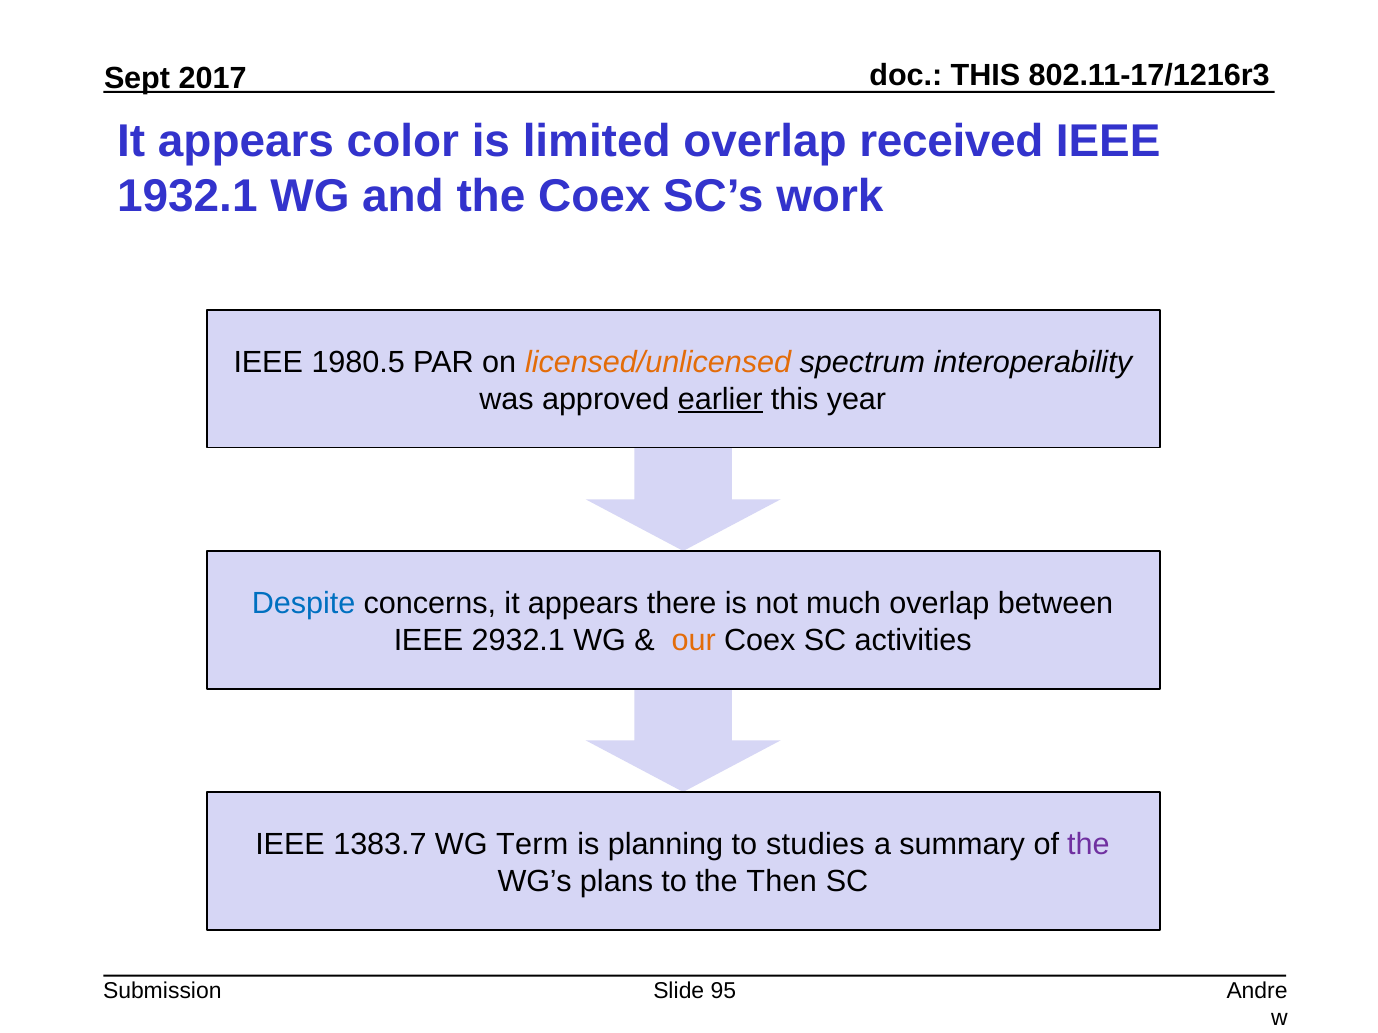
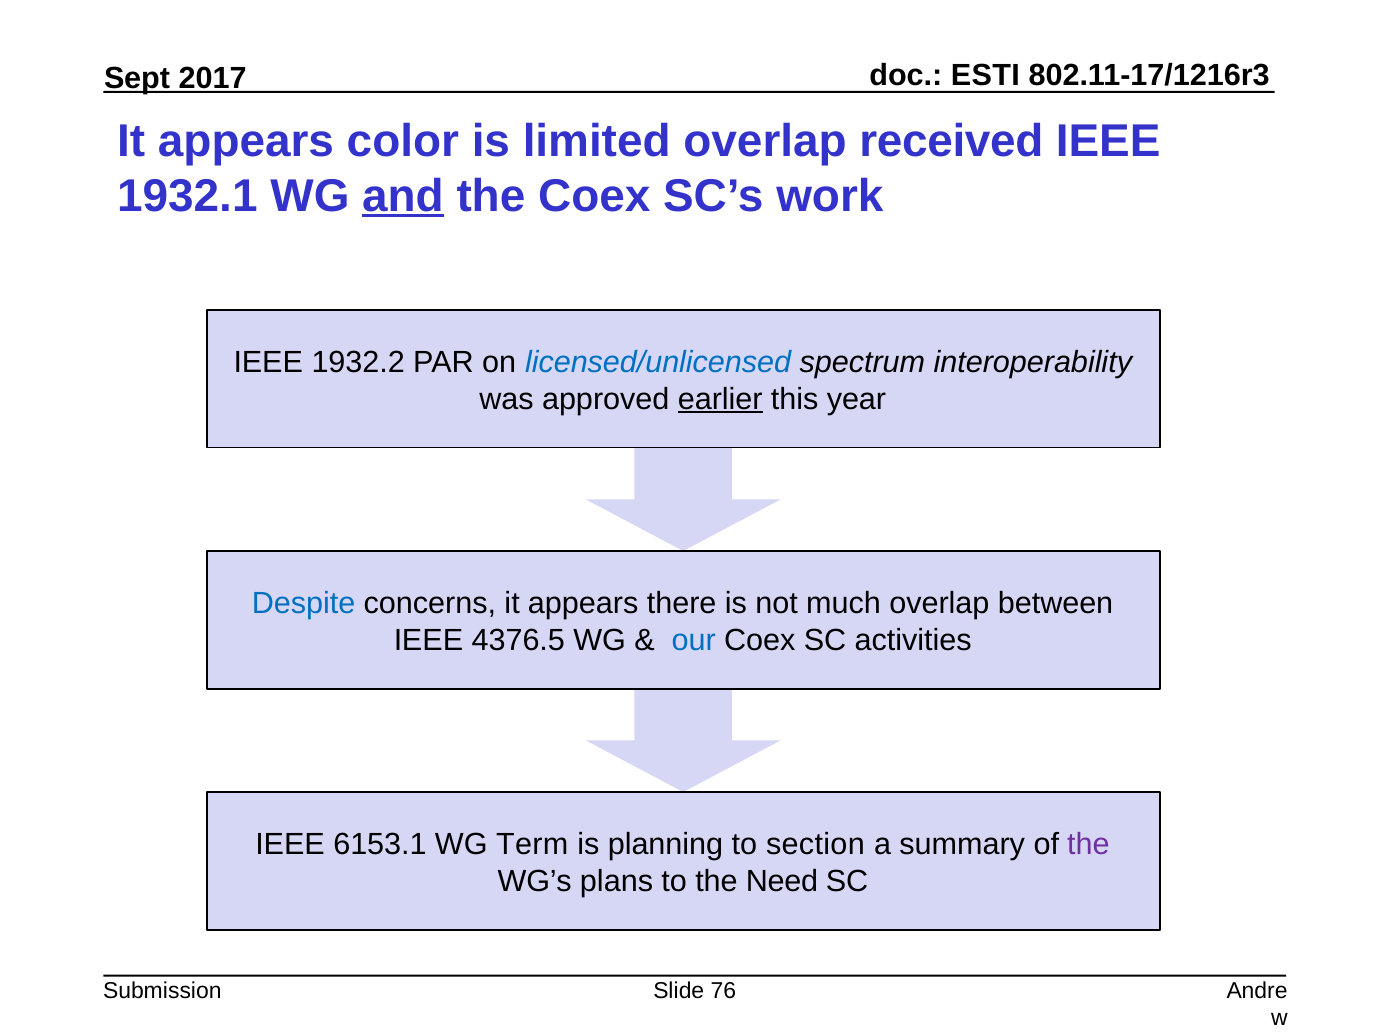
THIS at (985, 76): THIS -> ESTI
and underline: none -> present
1980.5: 1980.5 -> 1932.2
licensed/unlicensed colour: orange -> blue
2932.1: 2932.1 -> 4376.5
our colour: orange -> blue
1383.7: 1383.7 -> 6153.1
studies: studies -> section
Then: Then -> Need
95: 95 -> 76
